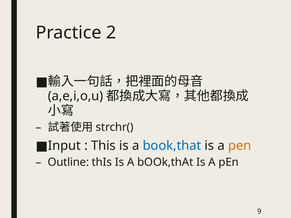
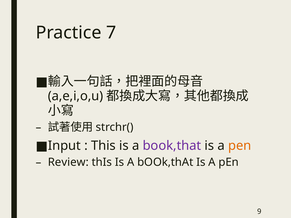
2: 2 -> 7
book,that at (172, 146) colour: blue -> purple
Outline: Outline -> Review
